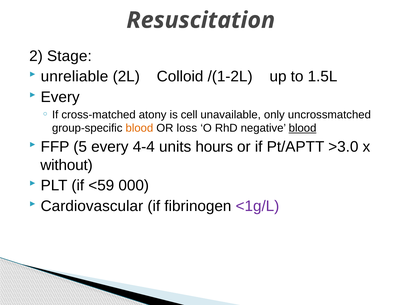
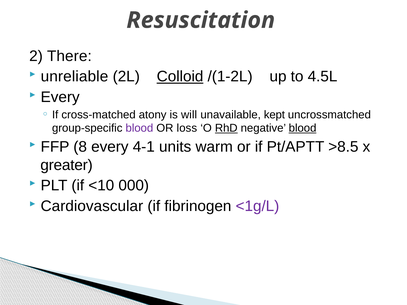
Stage: Stage -> There
Colloid underline: none -> present
1.5L: 1.5L -> 4.5L
cell: cell -> will
only: only -> kept
blood at (139, 128) colour: orange -> purple
RhD underline: none -> present
5: 5 -> 8
4-4: 4-4 -> 4-1
hours: hours -> warm
>3.0: >3.0 -> >8.5
without: without -> greater
<59: <59 -> <10
